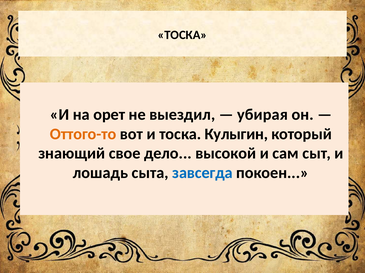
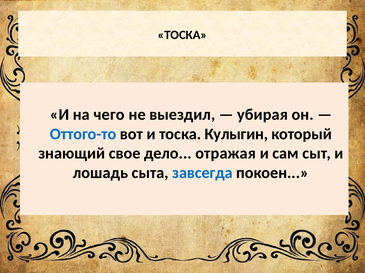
орет: орет -> чего
Оттого-то colour: orange -> blue
высокой: высокой -> отражая
